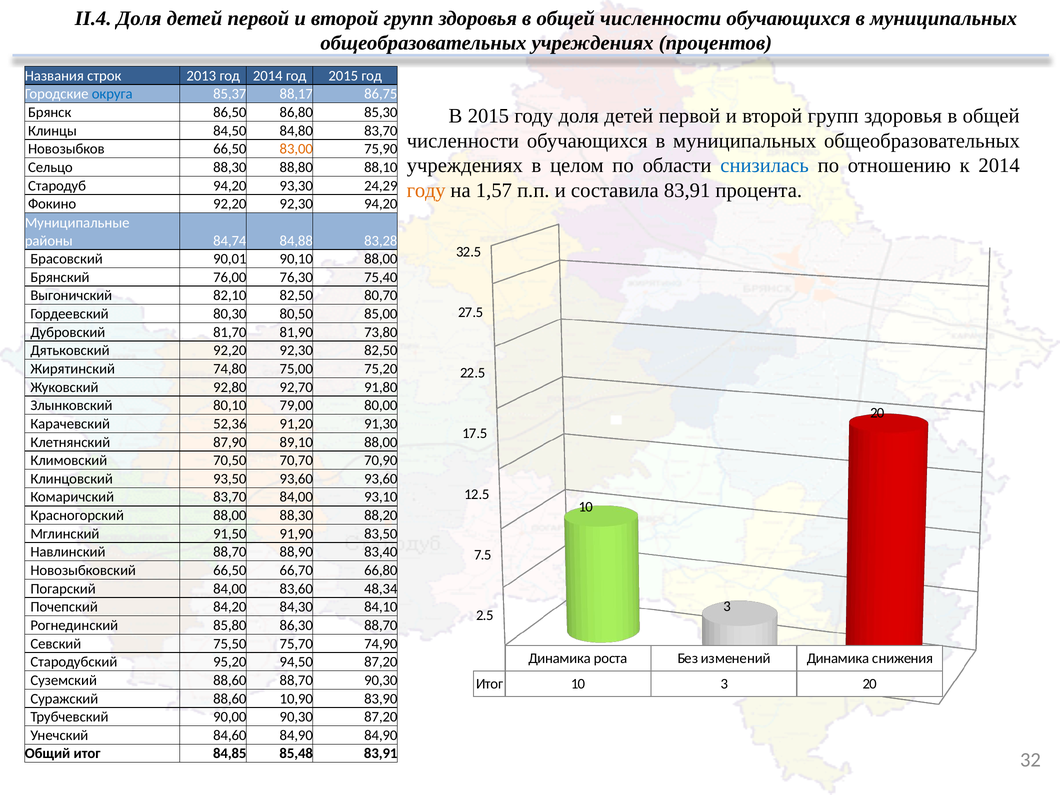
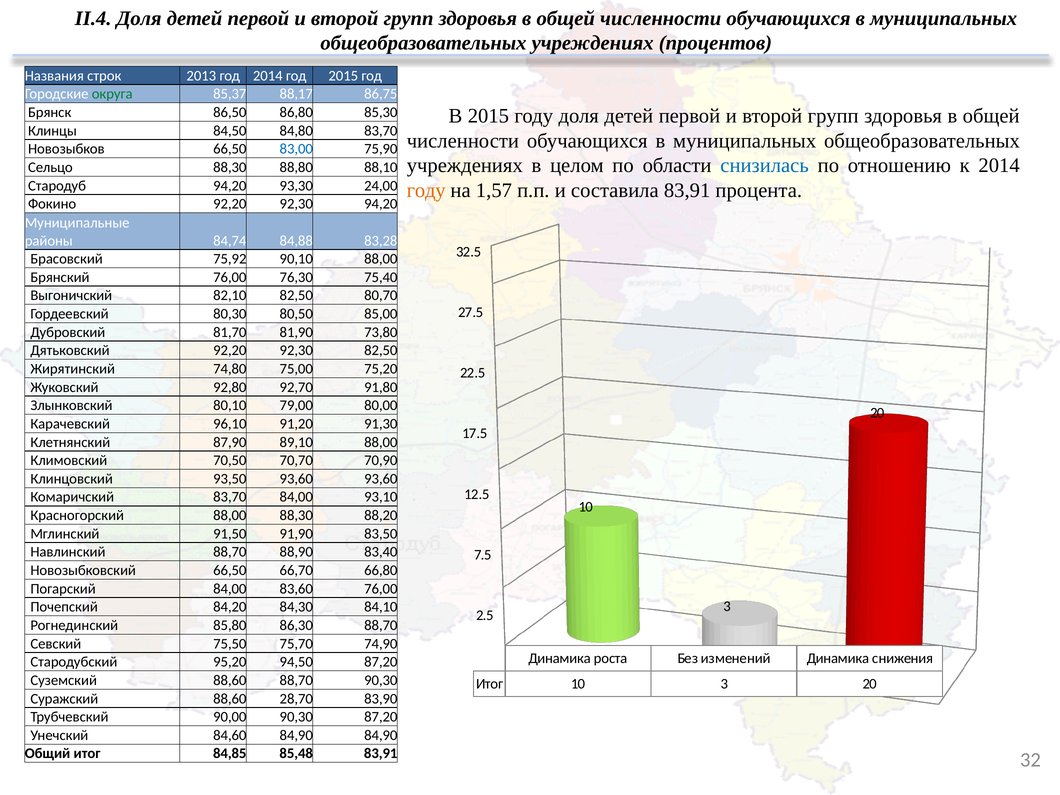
округа colour: blue -> green
83,00 colour: orange -> blue
24,29: 24,29 -> 24,00
90,01: 90,01 -> 75,92
52,36: 52,36 -> 96,10
83,60 48,34: 48,34 -> 76,00
10,90: 10,90 -> 28,70
